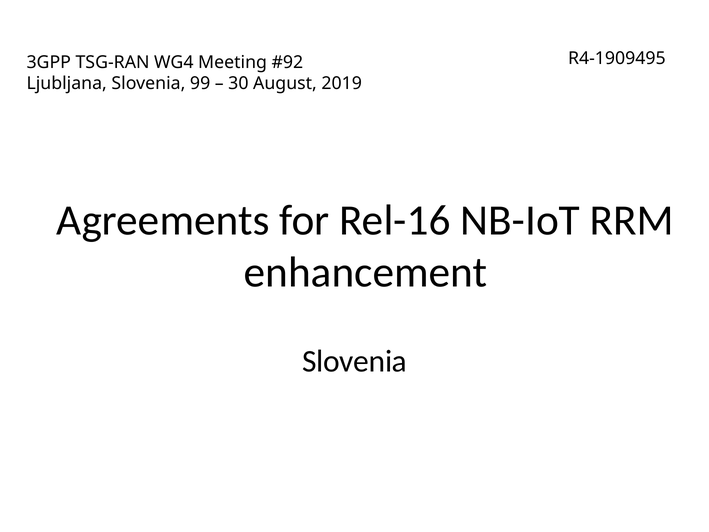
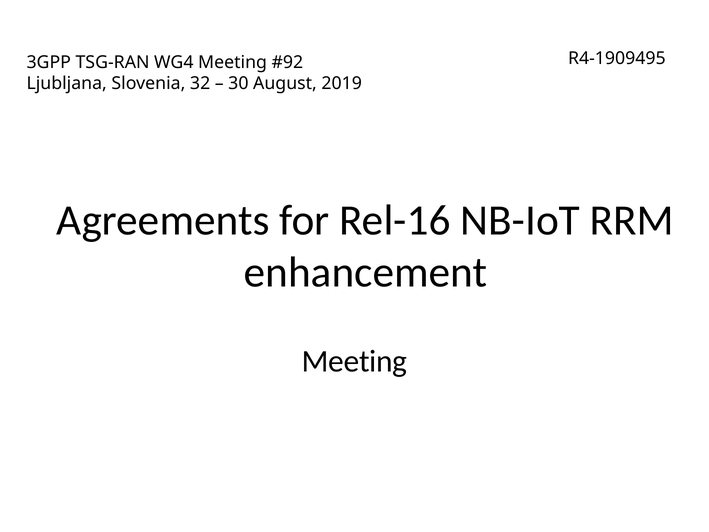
99: 99 -> 32
Slovenia at (355, 361): Slovenia -> Meeting
